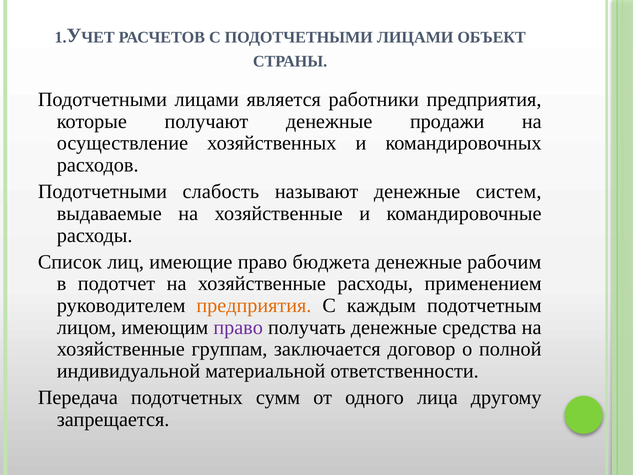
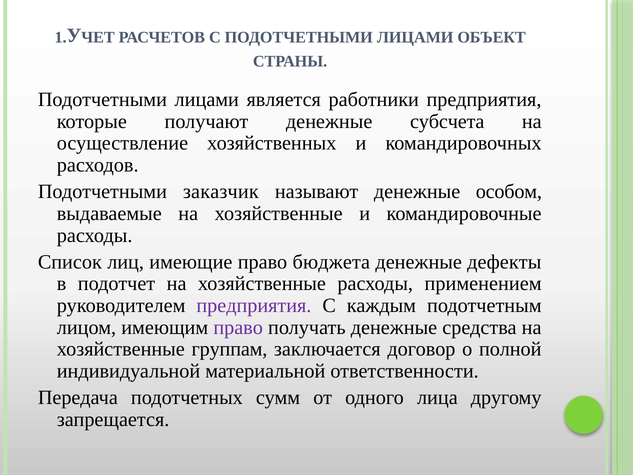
продажи: продажи -> субсчета
слабость: слабость -> заказчик
систем: систем -> особом
рабочим: рабочим -> дефекты
предприятия at (254, 305) colour: orange -> purple
